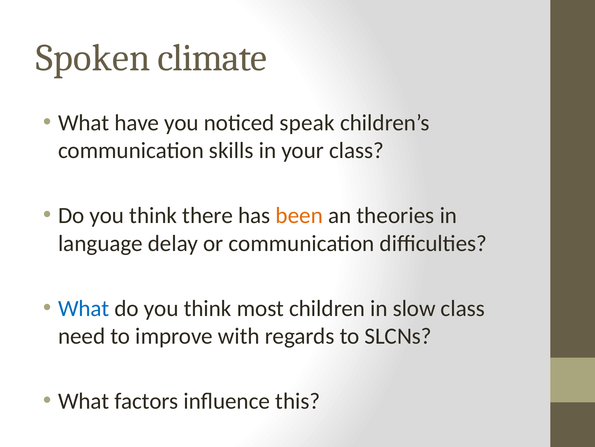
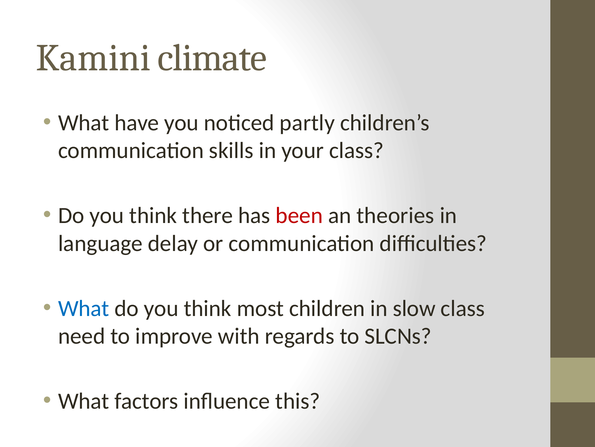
Spoken: Spoken -> Kamini
speak: speak -> partly
been colour: orange -> red
